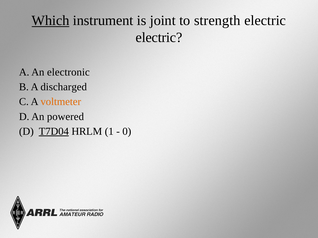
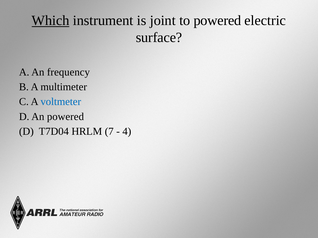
to strength: strength -> powered
electric at (159, 38): electric -> surface
electronic: electronic -> frequency
discharged: discharged -> multimeter
voltmeter colour: orange -> blue
T7D04 underline: present -> none
1: 1 -> 7
0: 0 -> 4
